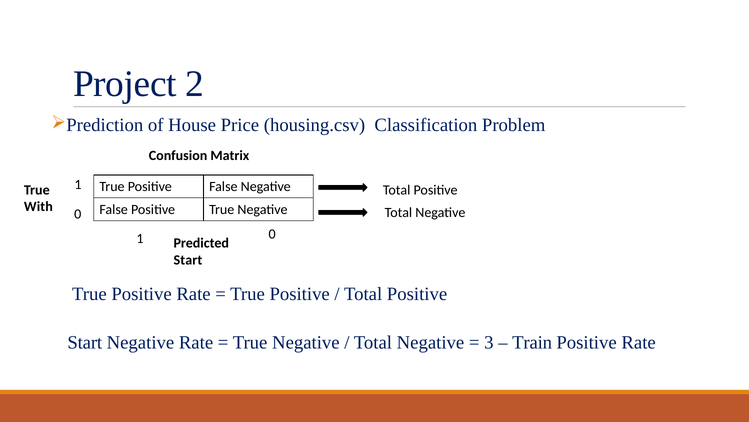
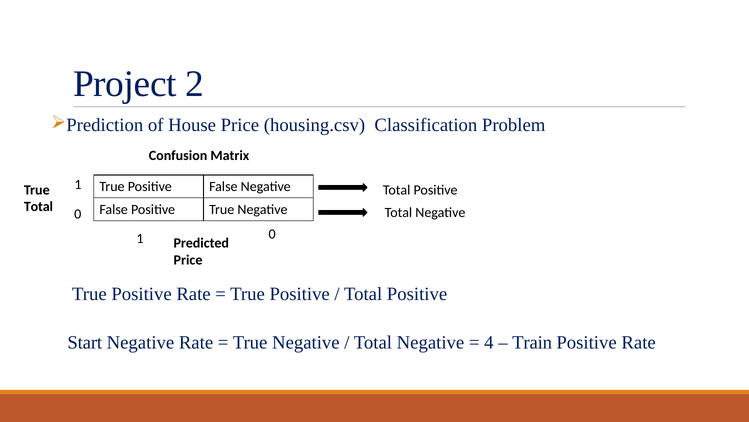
With at (38, 207): With -> Total
Start at (188, 260): Start -> Price
3: 3 -> 4
